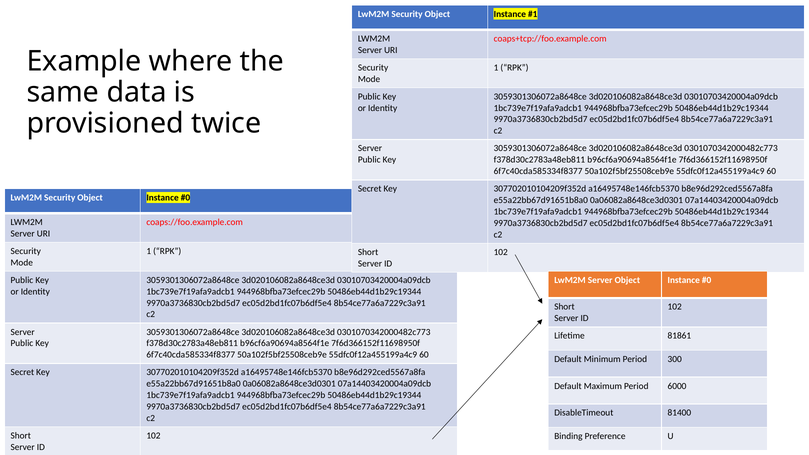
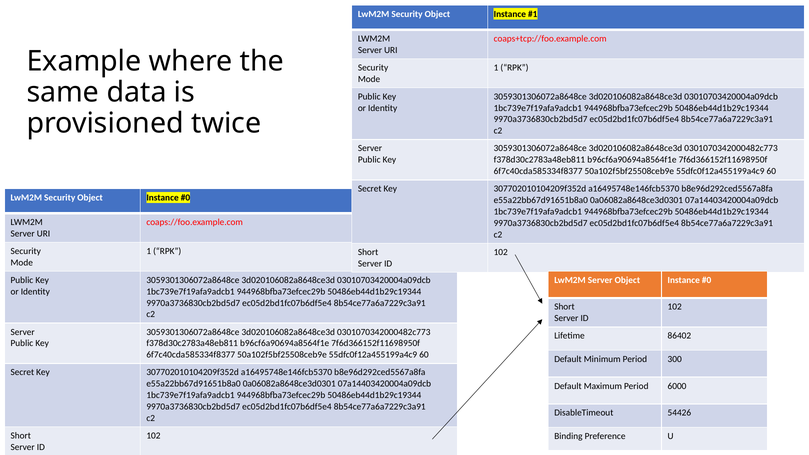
81861: 81861 -> 86402
81400: 81400 -> 54426
